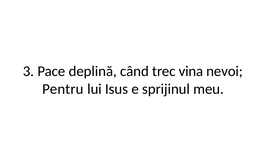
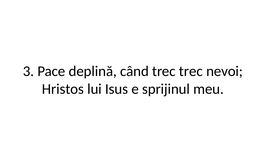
trec vina: vina -> trec
Pentru: Pentru -> Hristos
